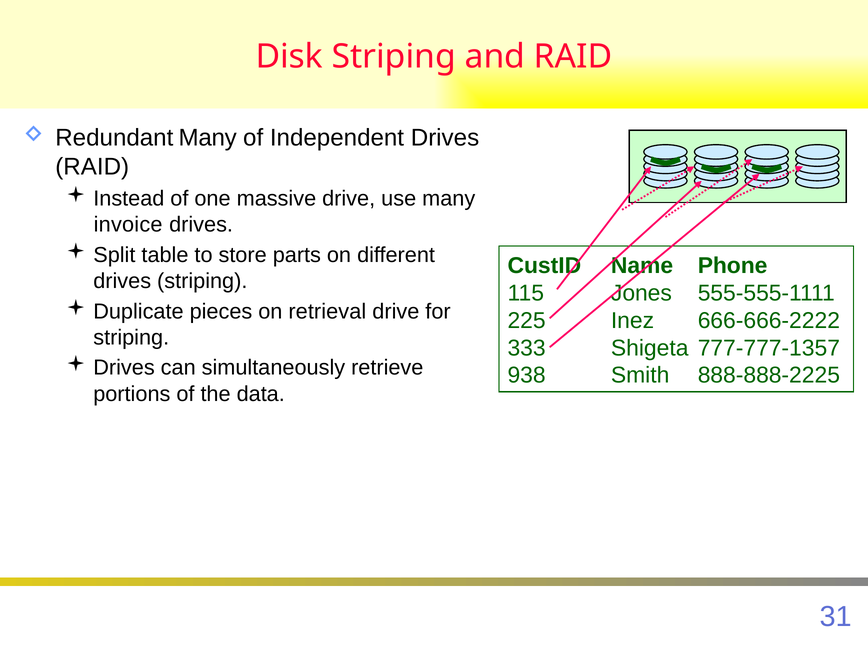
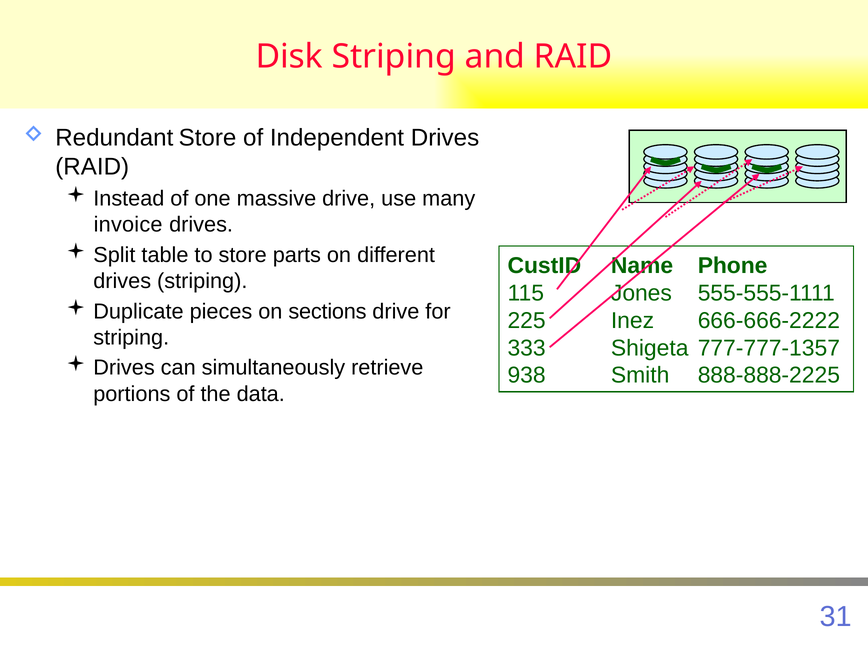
Redundant Many: Many -> Store
retrieval: retrieval -> sections
